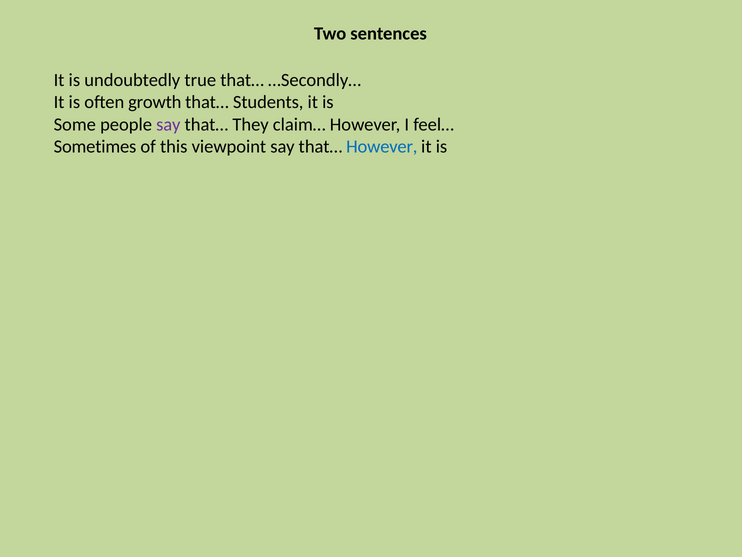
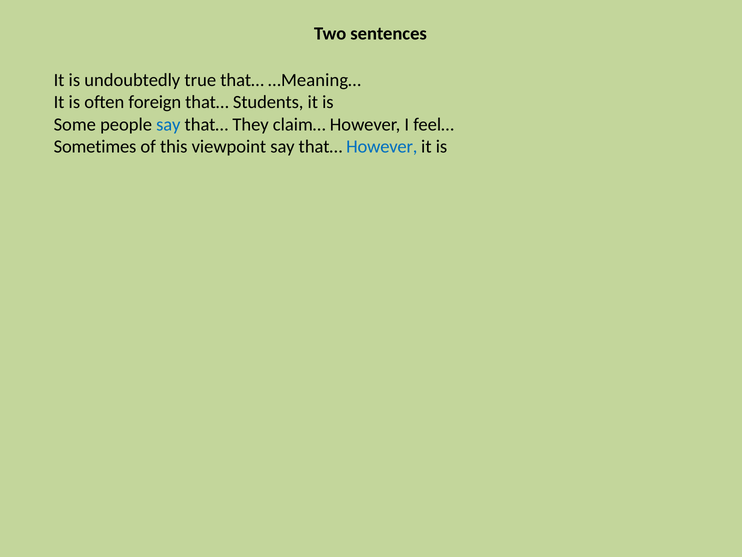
…Secondly…: …Secondly… -> …Meaning…
growth: growth -> foreign
say at (168, 124) colour: purple -> blue
